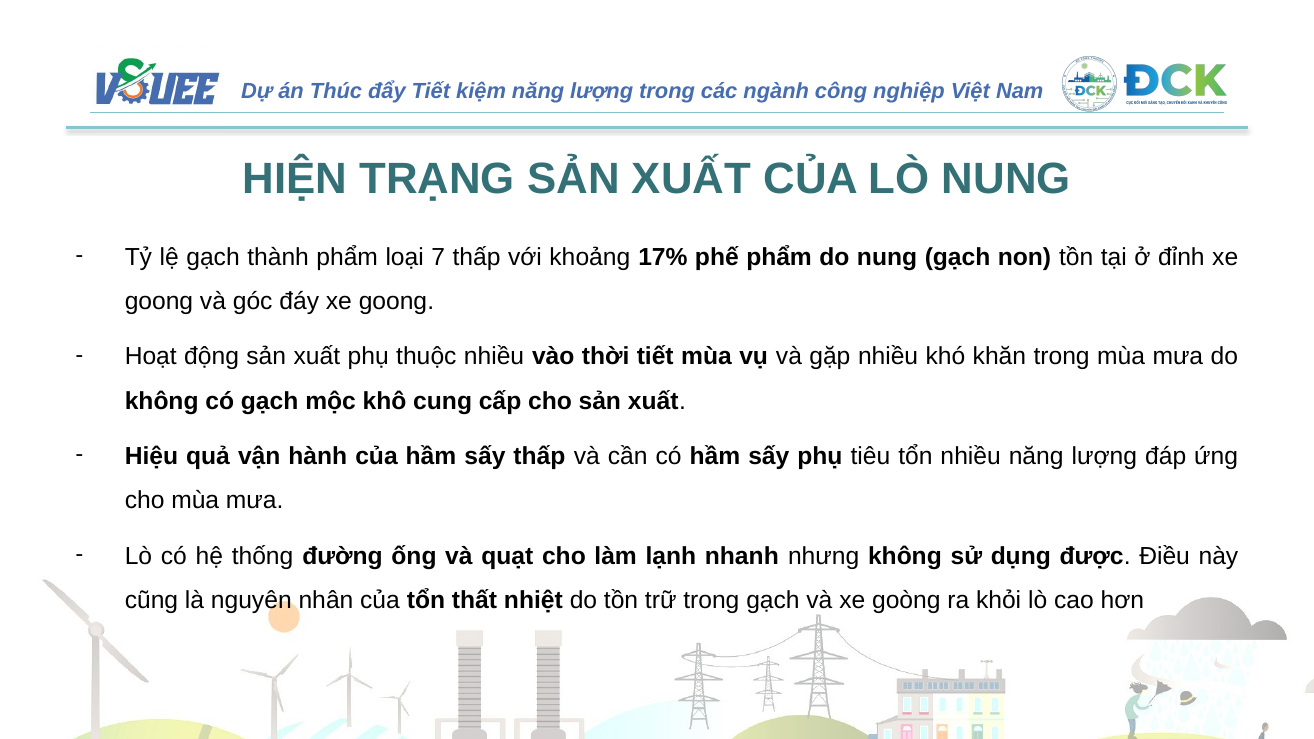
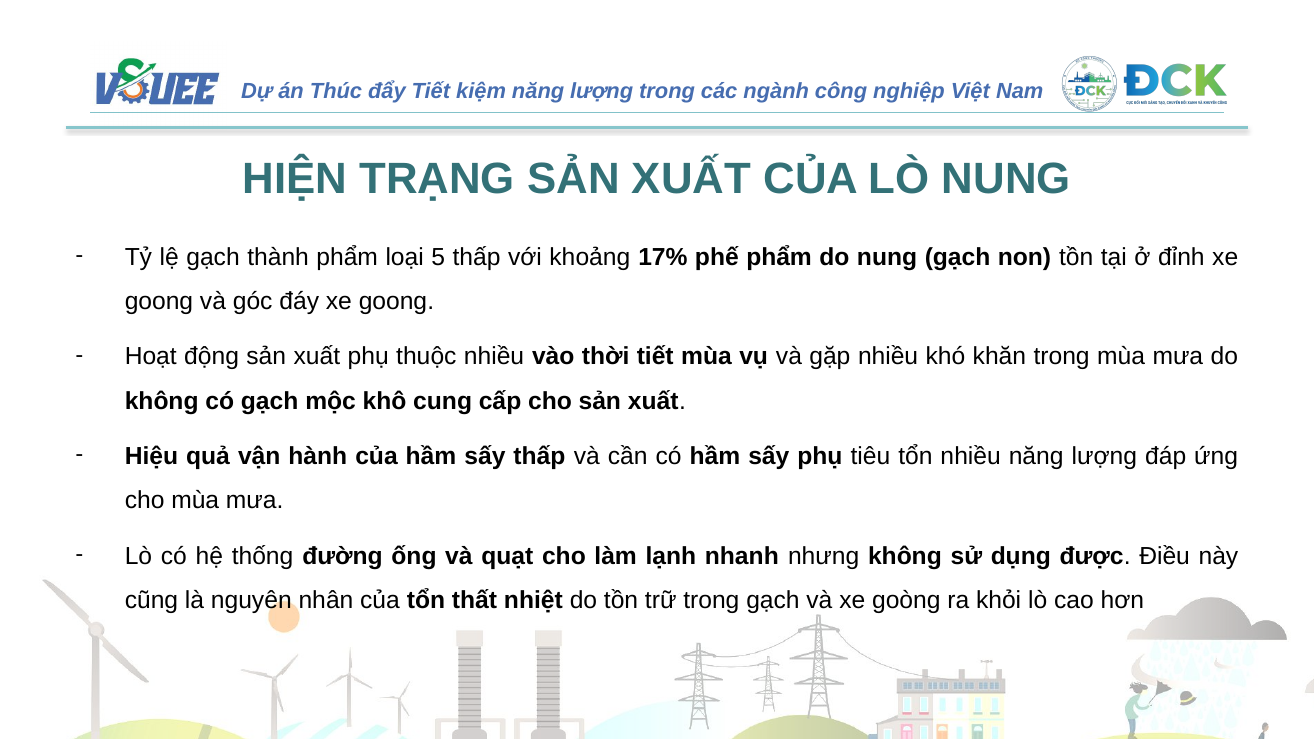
7: 7 -> 5
